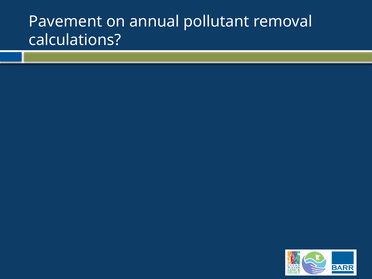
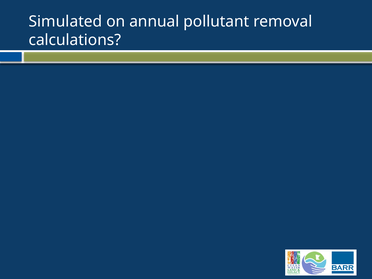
Pavement: Pavement -> Simulated
